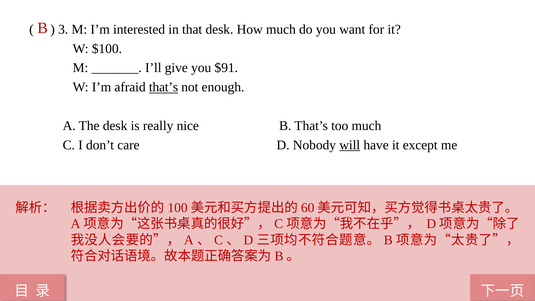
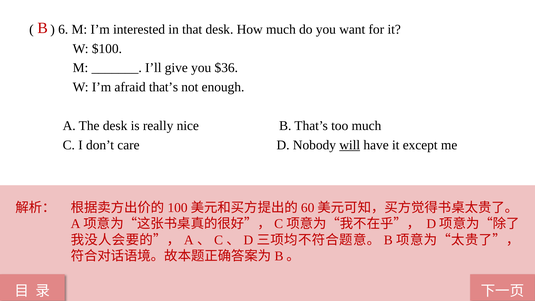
3: 3 -> 6
$91: $91 -> $36
that’s at (163, 87) underline: present -> none
